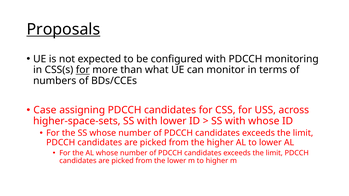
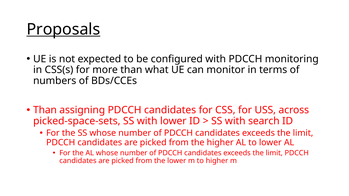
for at (83, 70) underline: present -> none
Case at (45, 110): Case -> Than
higher-space-sets: higher-space-sets -> picked-space-sets
with whose: whose -> search
